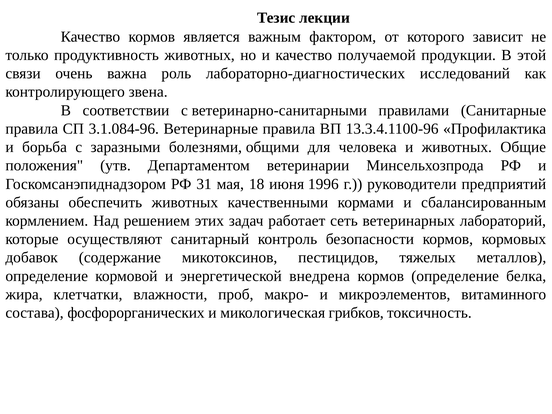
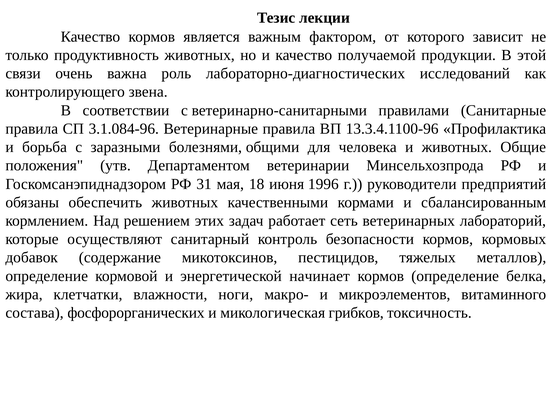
внедрена: внедрена -> начинает
проб: проб -> ноги
